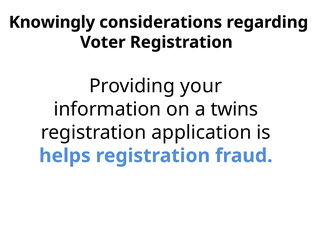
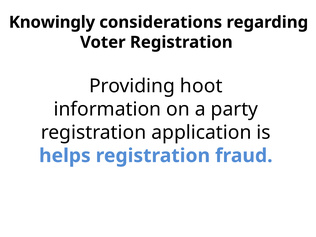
your: your -> hoot
twins: twins -> party
